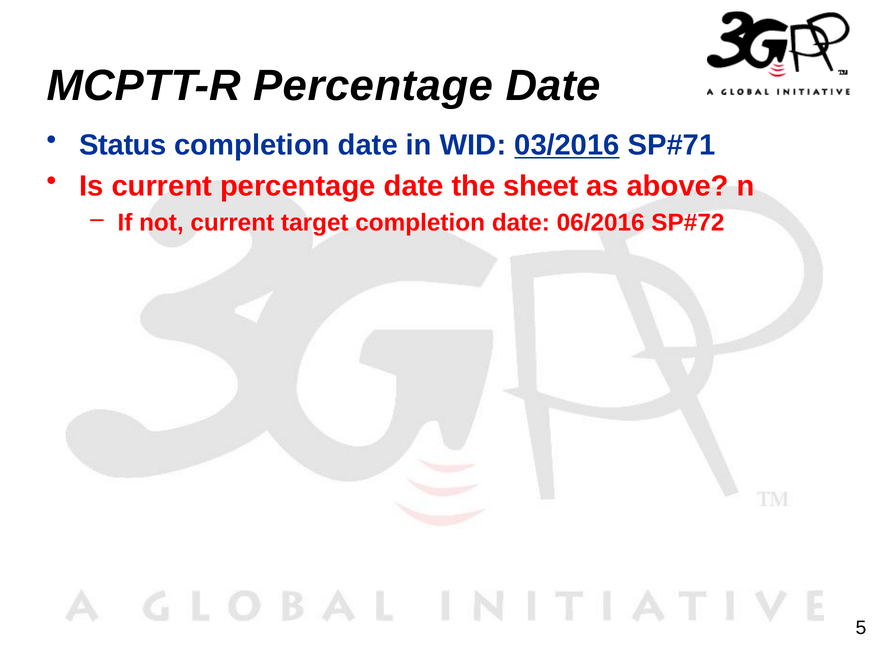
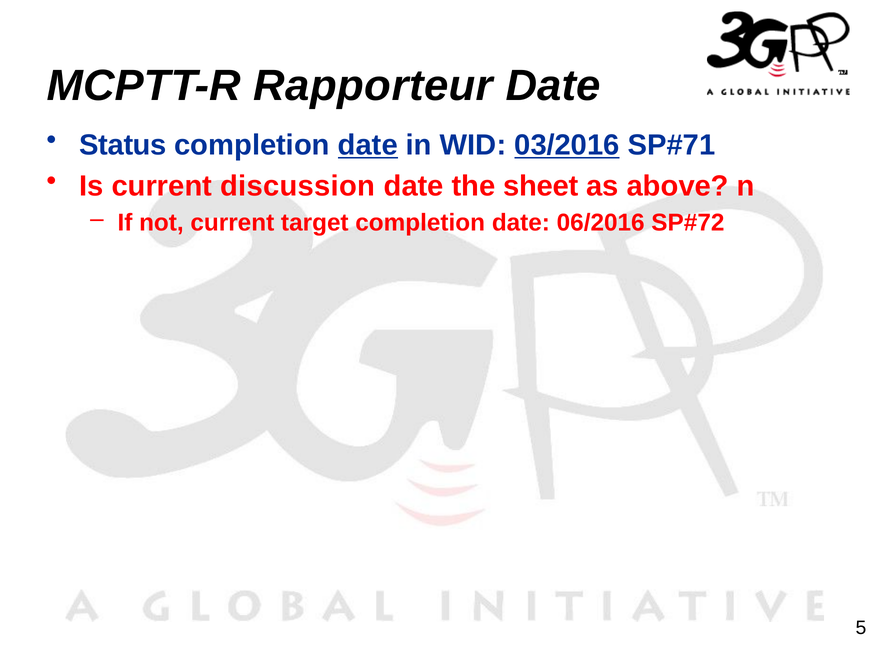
MCPTT-R Percentage: Percentage -> Rapporteur
date at (368, 145) underline: none -> present
current percentage: percentage -> discussion
